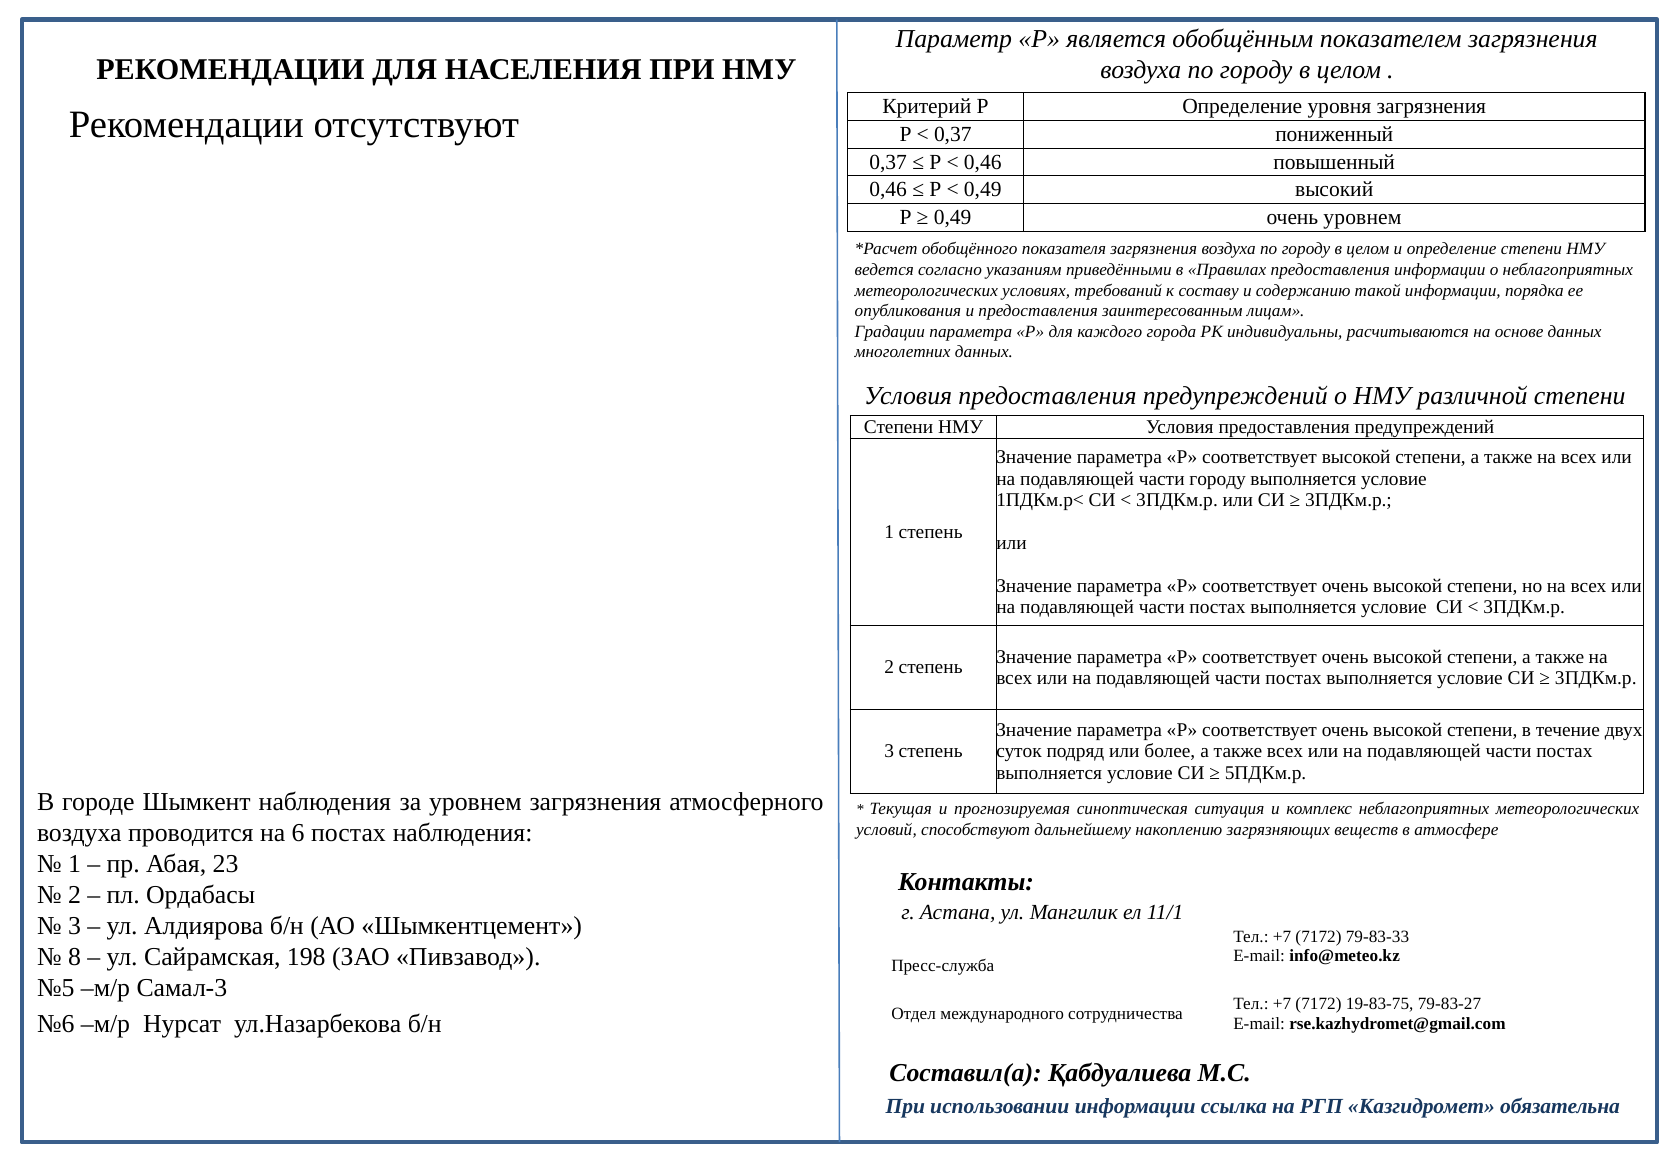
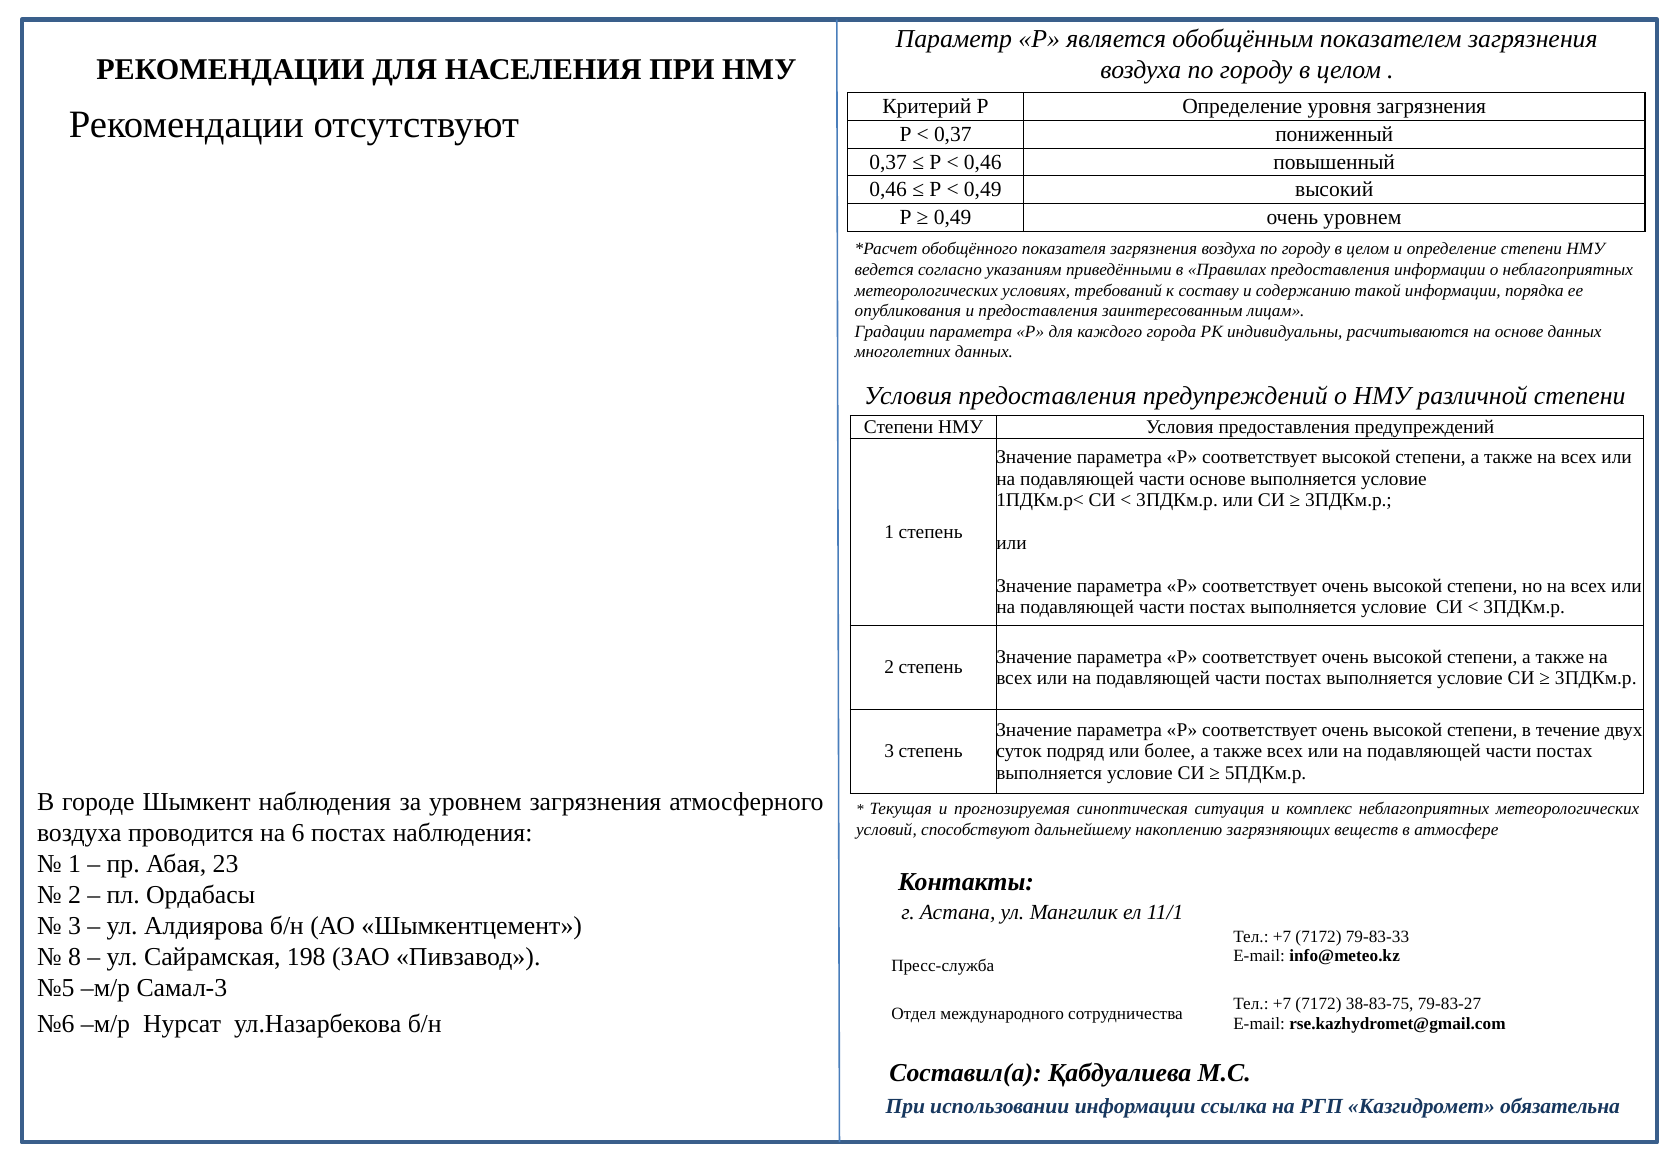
части городу: городу -> основе
19-83-75: 19-83-75 -> 38-83-75
